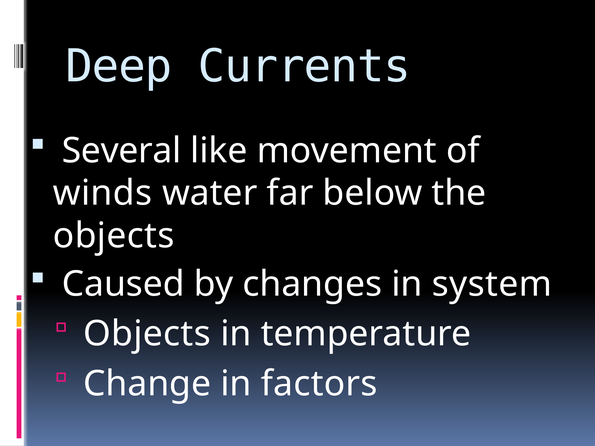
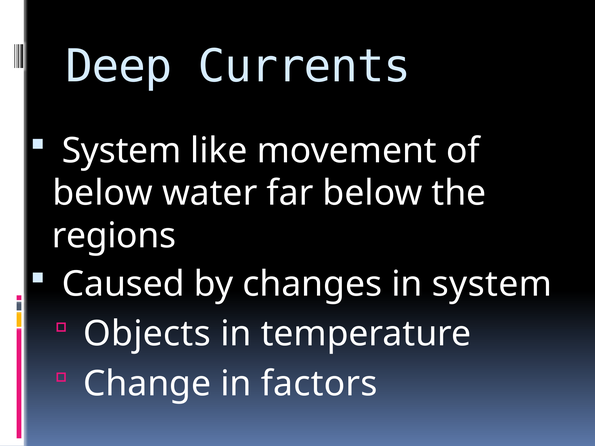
Several at (122, 151): Several -> System
winds at (103, 193): winds -> below
objects at (114, 236): objects -> regions
